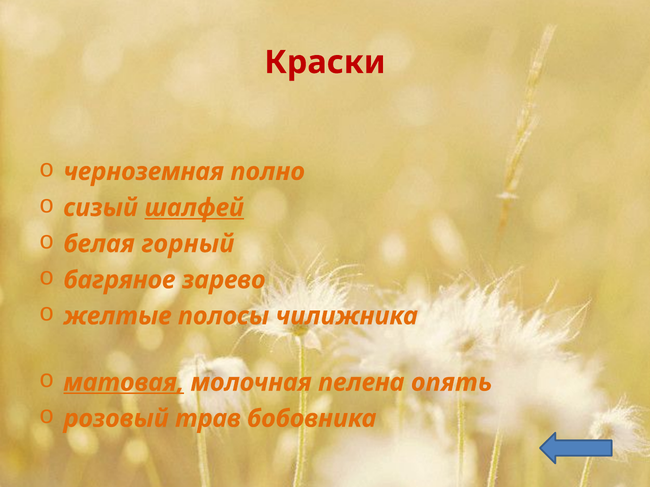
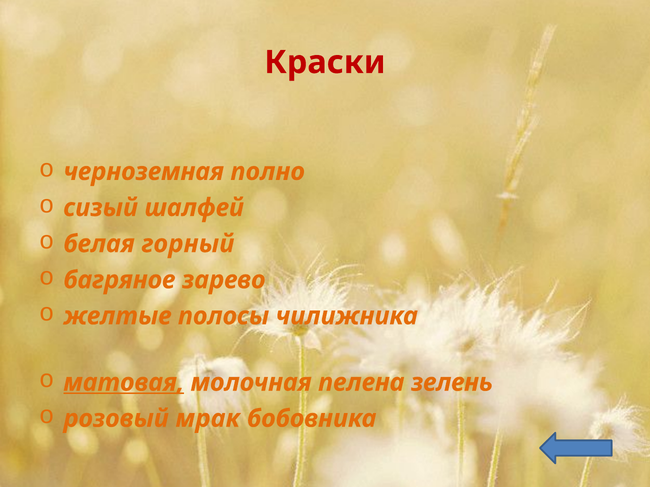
шалфей underline: present -> none
опять: опять -> зелень
трав: трав -> мрак
